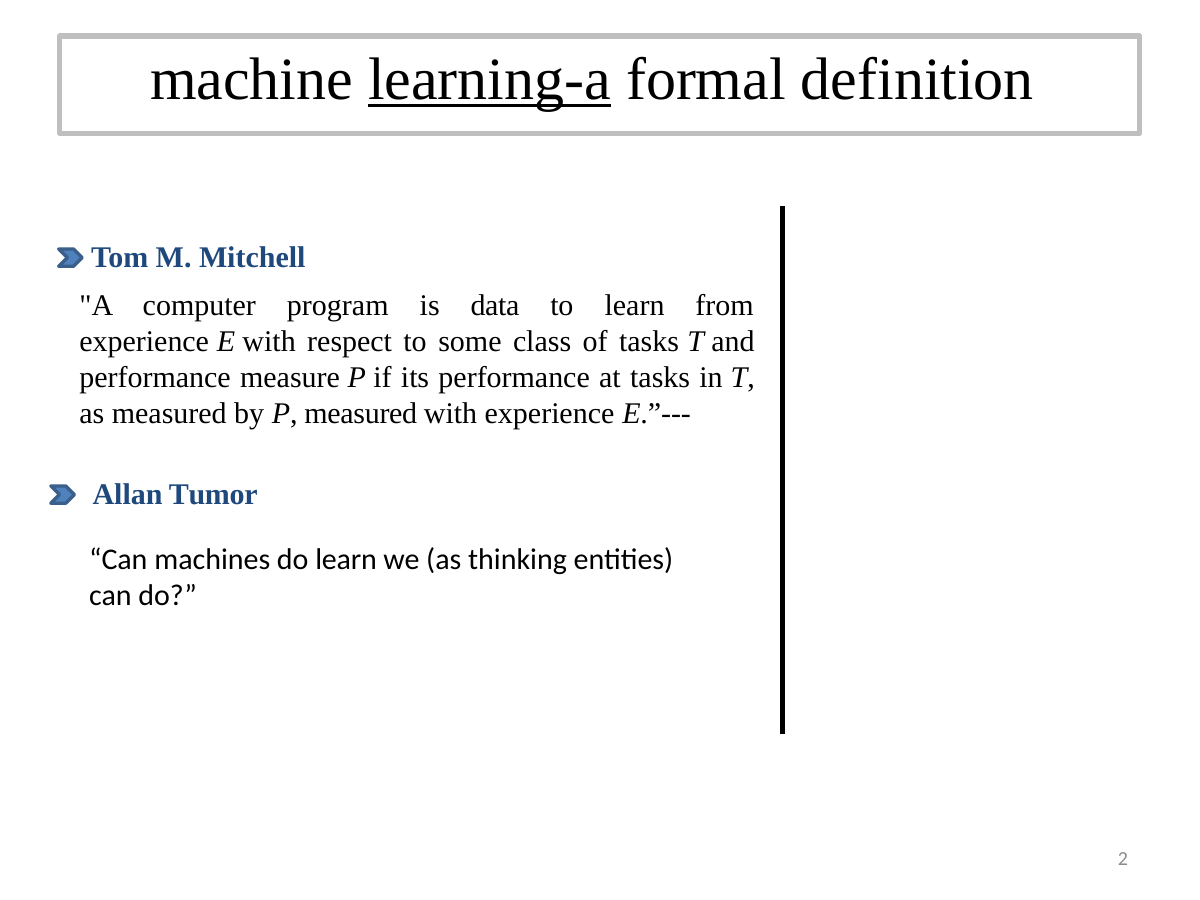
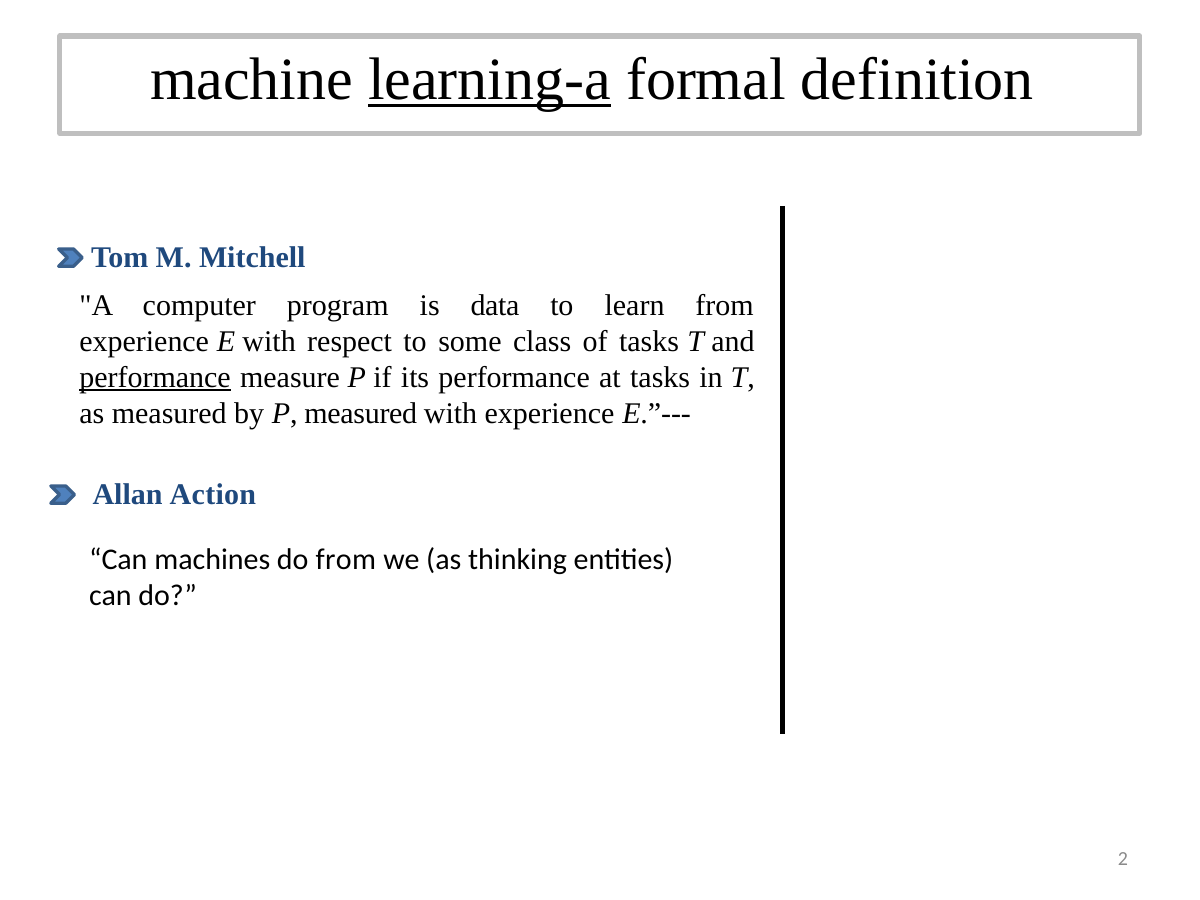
performance at (155, 377) underline: none -> present
Tumor: Tumor -> Action
do learn: learn -> from
